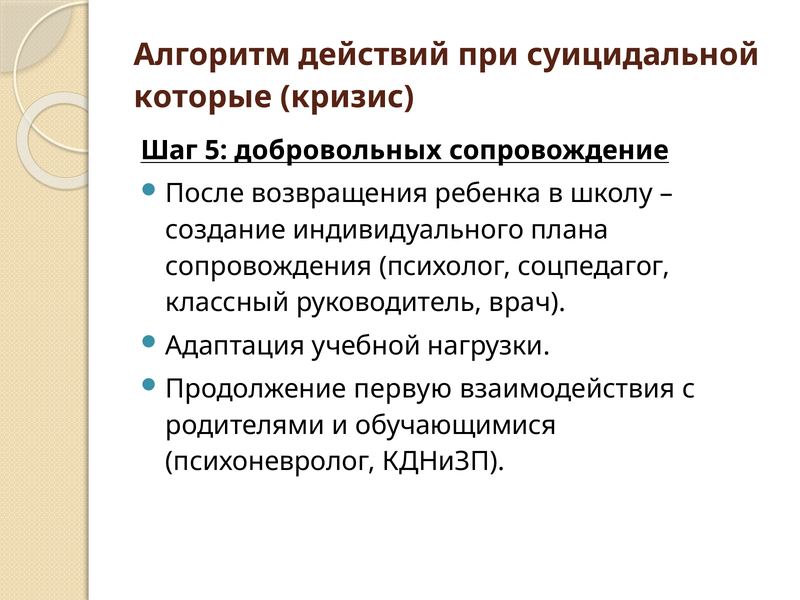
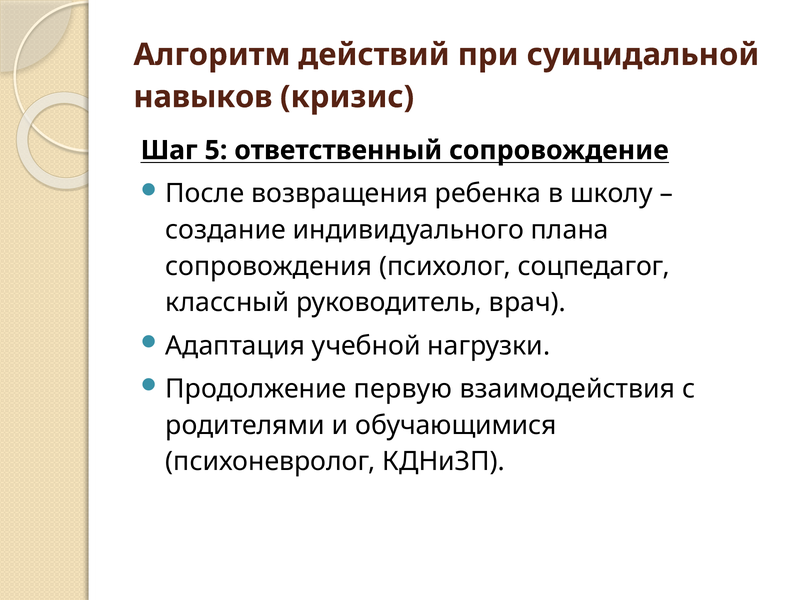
которые: которые -> навыков
добровольных: добровольных -> ответственный
